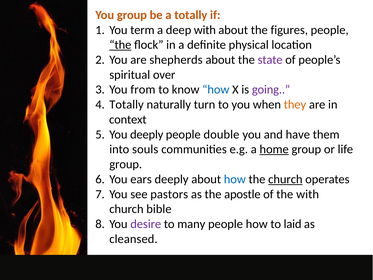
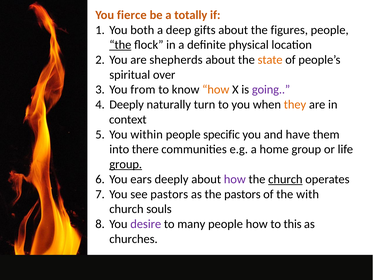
You group: group -> fierce
term: term -> both
deep with: with -> gifts
state colour: purple -> orange
how at (216, 90) colour: blue -> orange
Totally at (127, 104): Totally -> Deeply
You deeply: deeply -> within
double: double -> specific
souls: souls -> there
home underline: present -> none
group at (126, 164) underline: none -> present
how at (235, 179) colour: blue -> purple
the apostle: apostle -> pastors
bible: bible -> souls
laid: laid -> this
cleansed: cleansed -> churches
